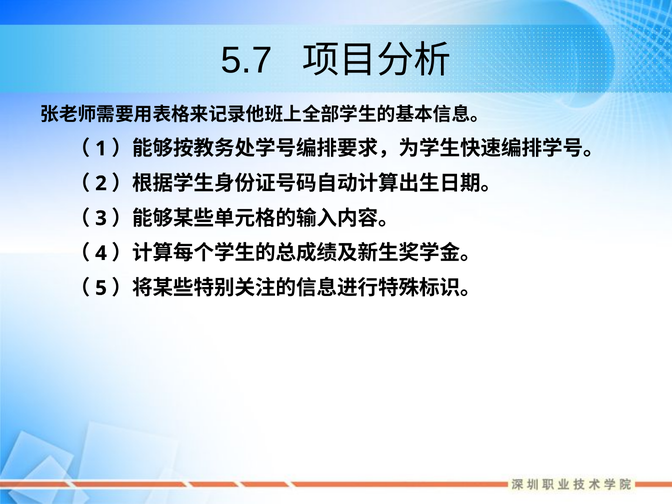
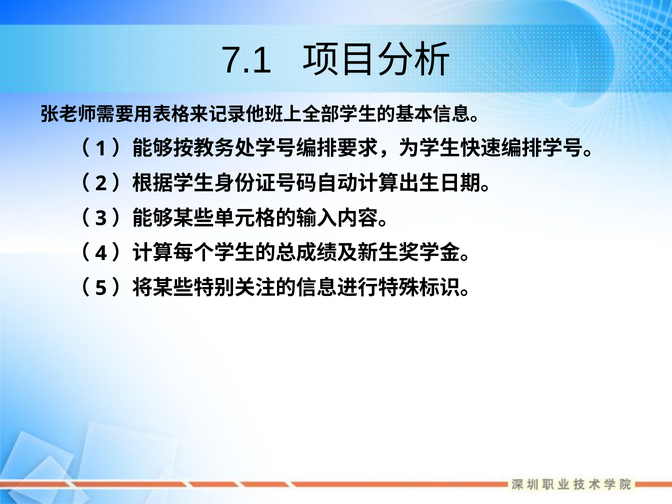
5.7: 5.7 -> 7.1
